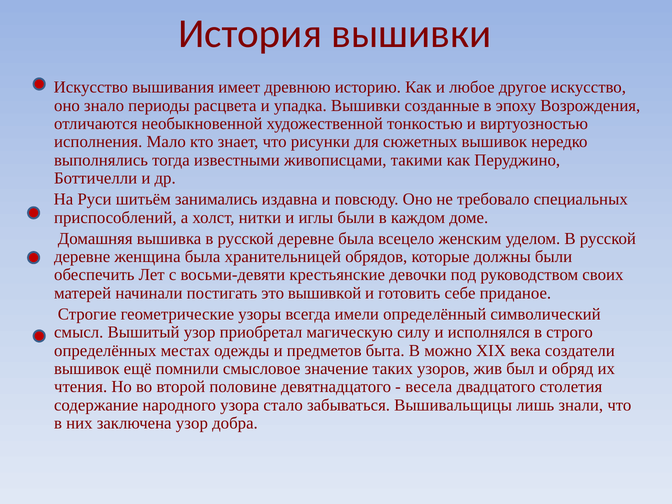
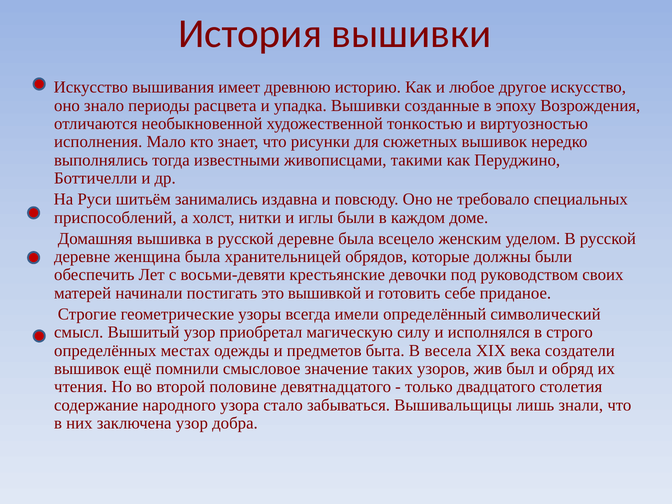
можно: можно -> весела
весела: весела -> только
